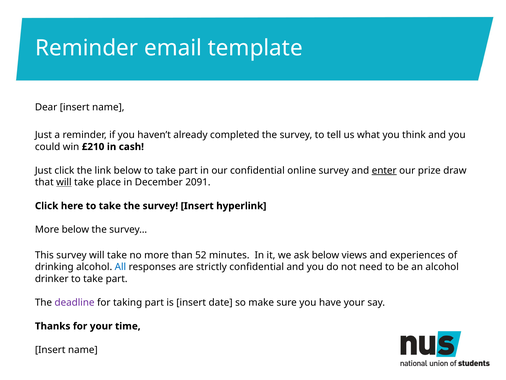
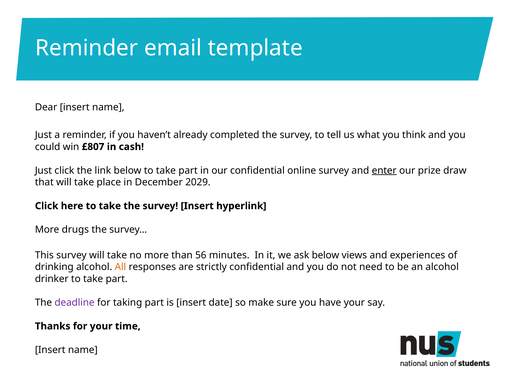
£210: £210 -> £807
will at (64, 182) underline: present -> none
2091: 2091 -> 2029
More below: below -> drugs
52: 52 -> 56
All colour: blue -> orange
